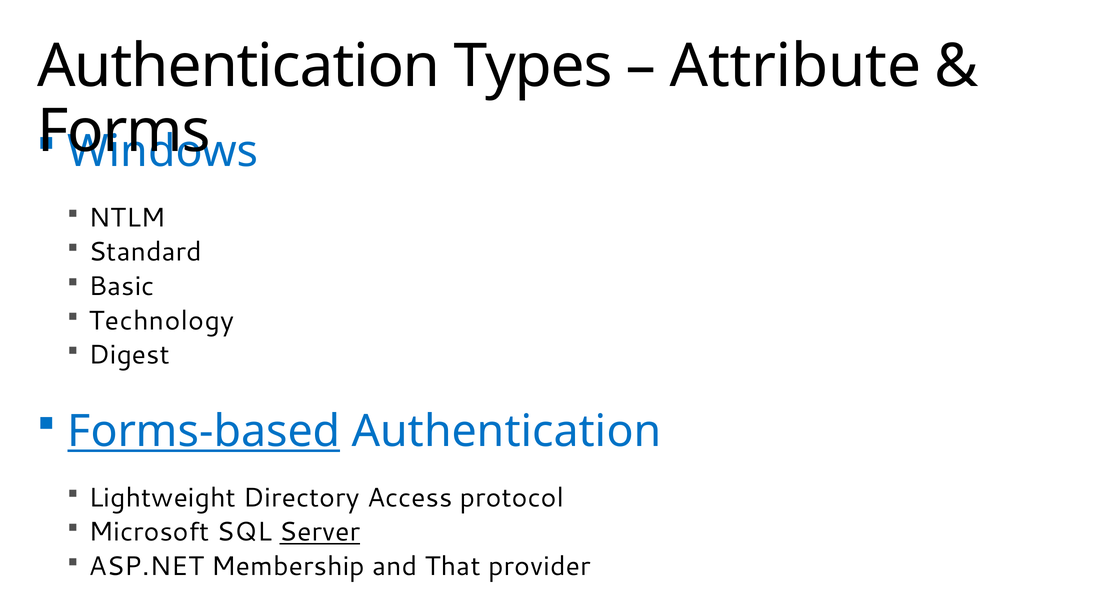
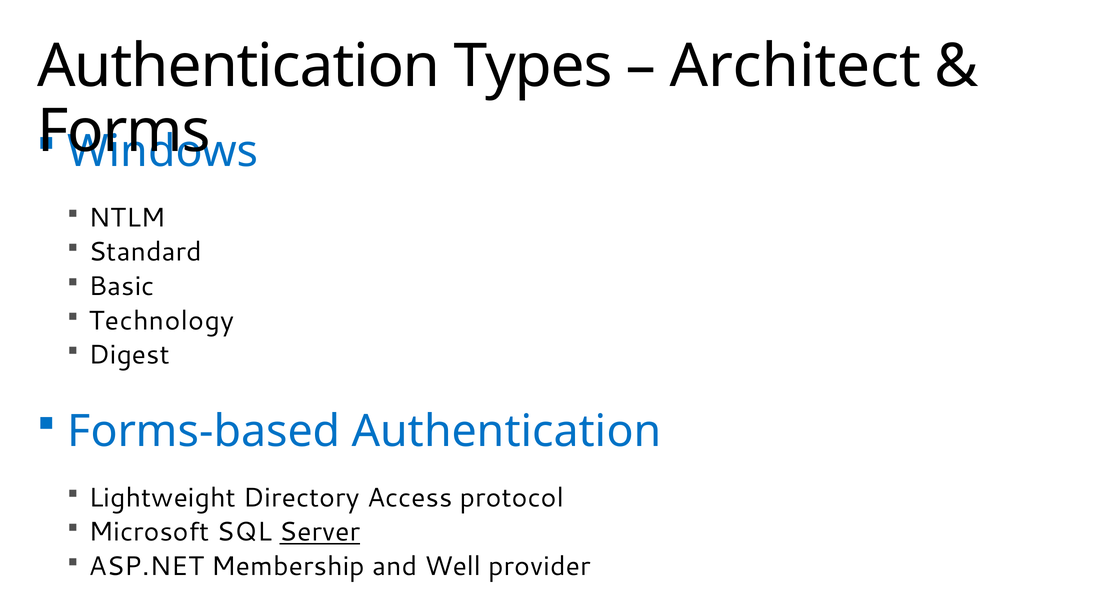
Attribute: Attribute -> Architect
Forms-based underline: present -> none
That: That -> Well
